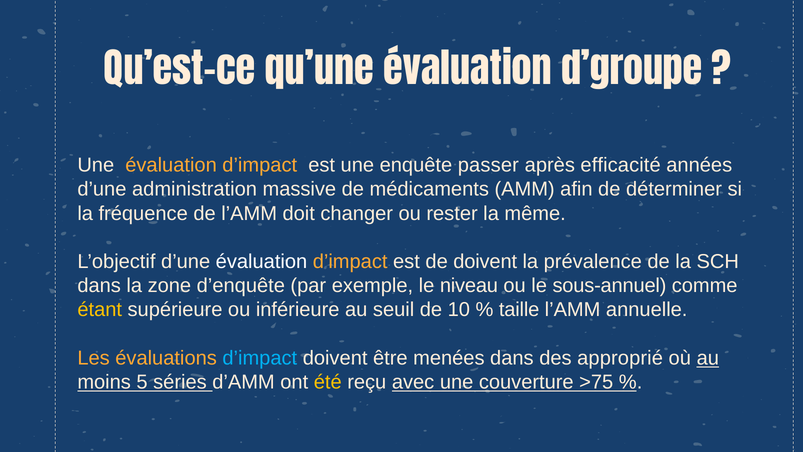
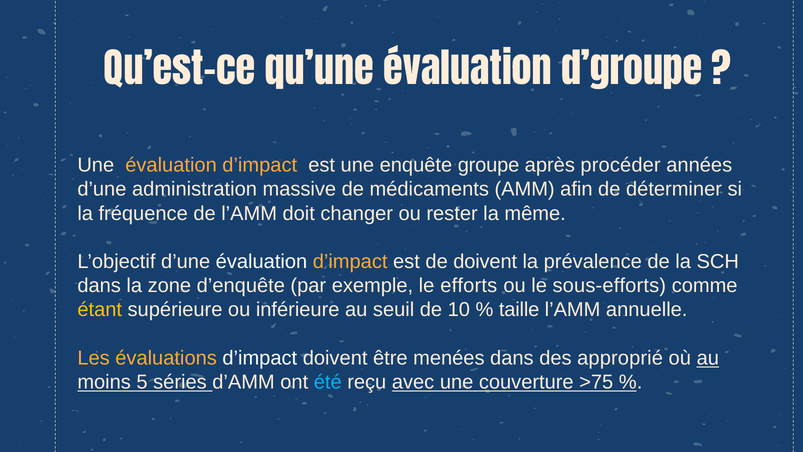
passer: passer -> groupe
efficacité: efficacité -> procéder
niveau: niveau -> efforts
sous-annuel: sous-annuel -> sous-efforts
d’impact at (260, 358) colour: light blue -> white
été colour: yellow -> light blue
